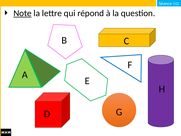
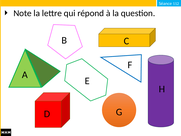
Note underline: present -> none
